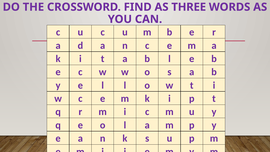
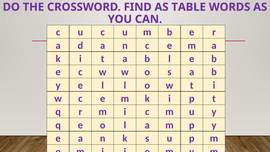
THREE: THREE -> TABLE
